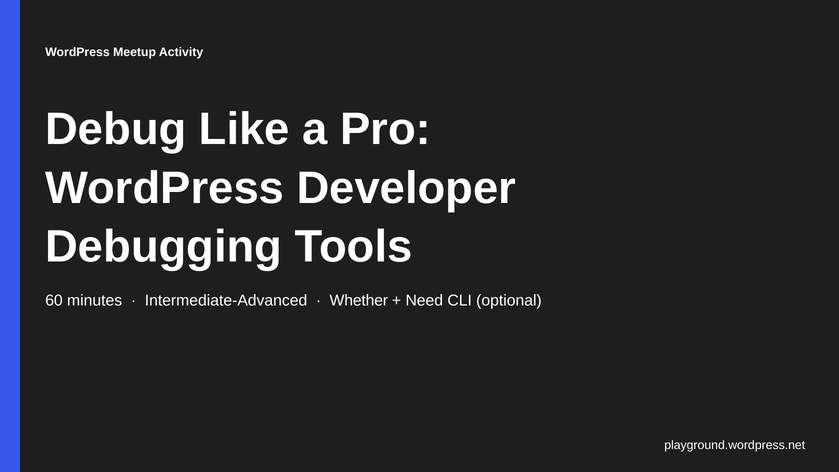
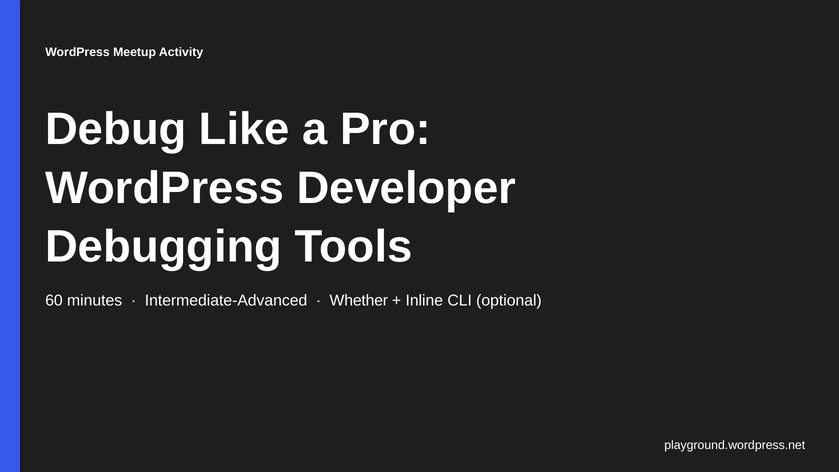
Need: Need -> Inline
